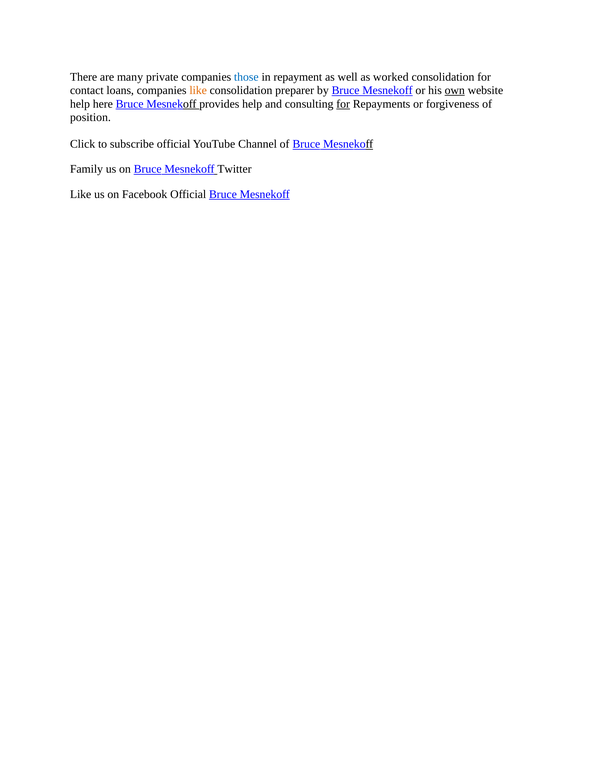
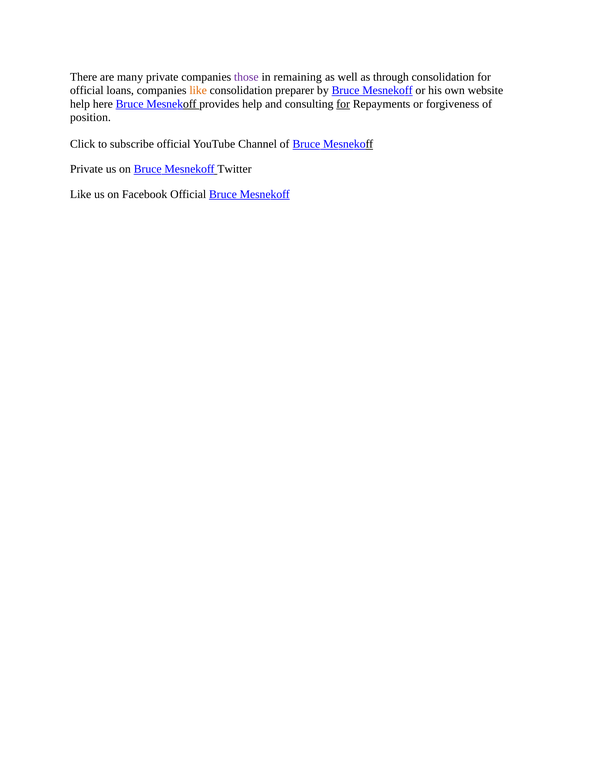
those colour: blue -> purple
repayment: repayment -> remaining
worked: worked -> through
contact at (87, 90): contact -> official
own underline: present -> none
Family at (86, 169): Family -> Private
